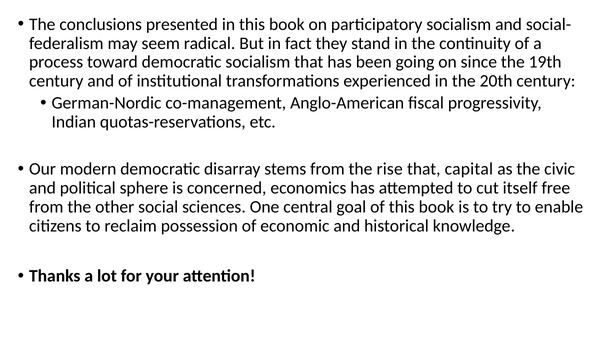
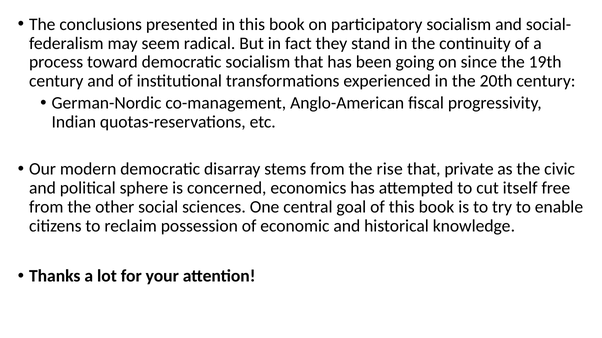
capital: capital -> private
